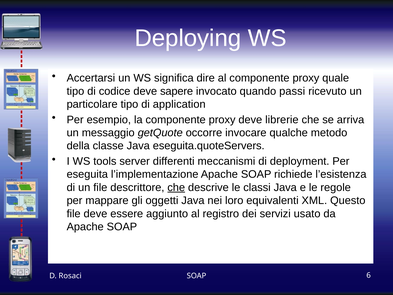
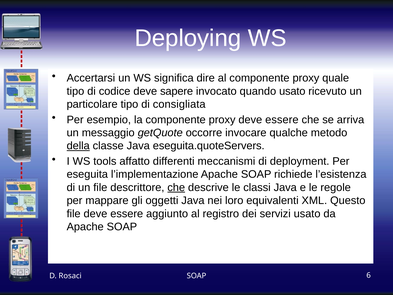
quando passi: passi -> usato
application: application -> consigliata
proxy deve librerie: librerie -> essere
della underline: none -> present
server: server -> affatto
